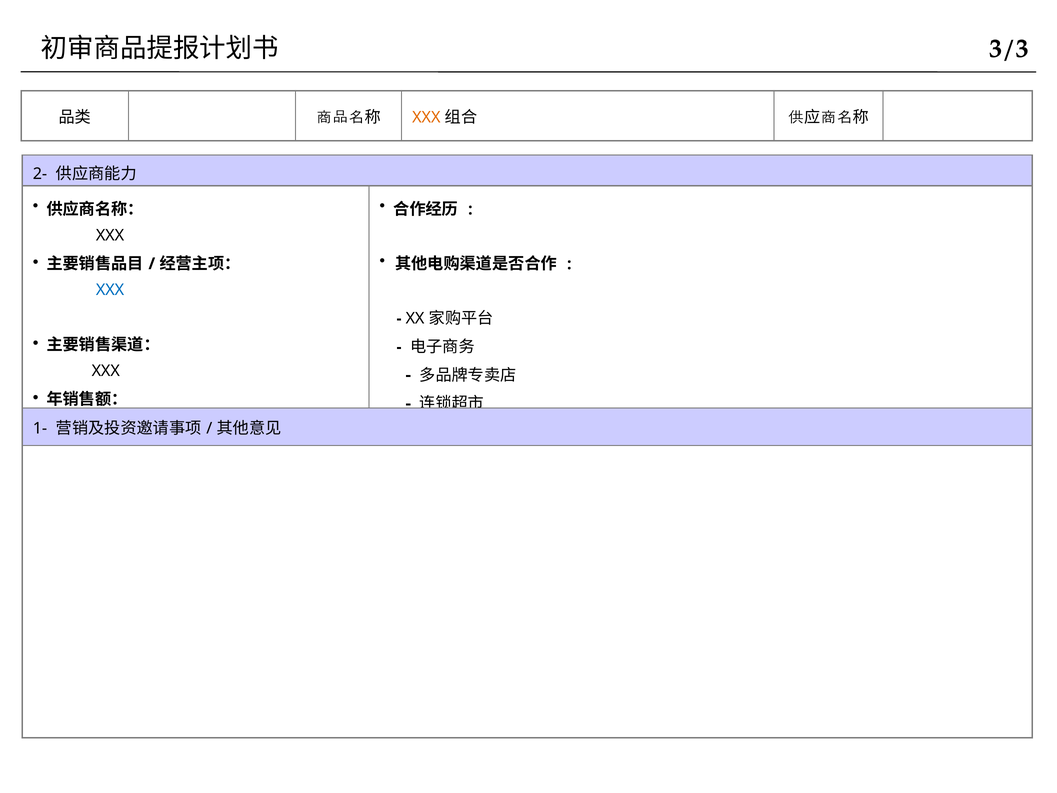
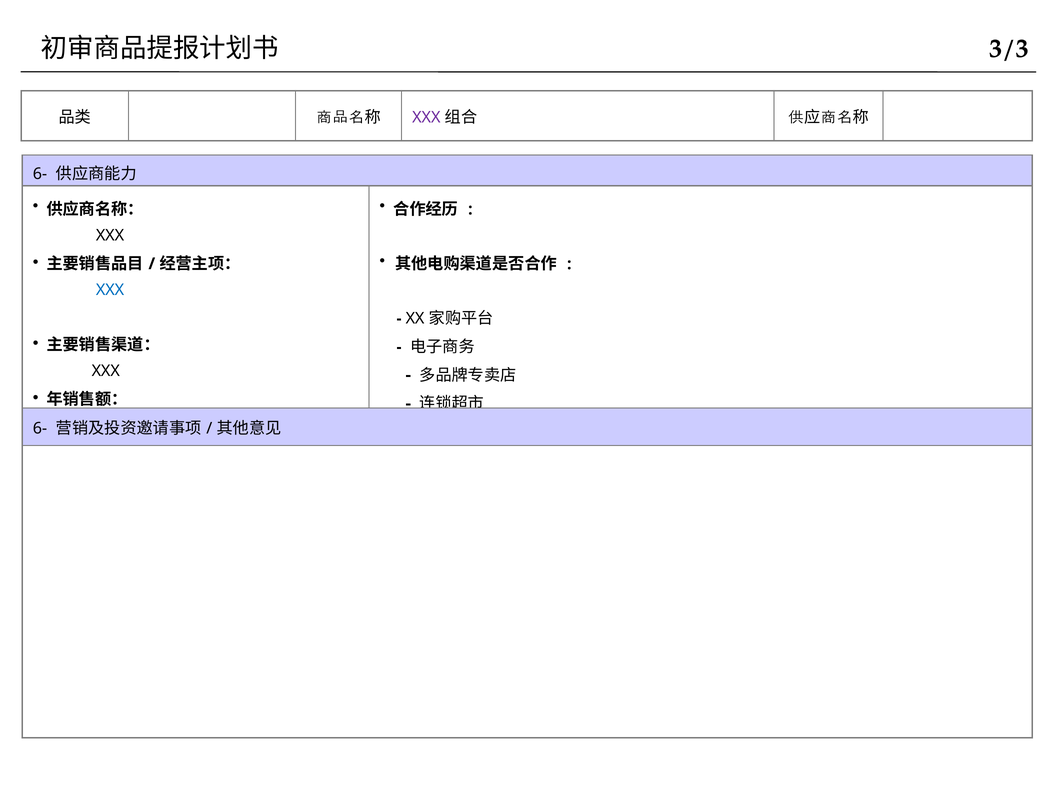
XXX at (426, 118) colour: orange -> purple
2- at (40, 174): 2- -> 6-
1- at (40, 428): 1- -> 6-
